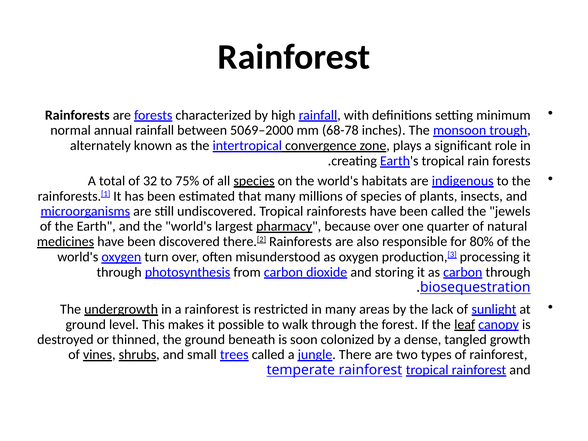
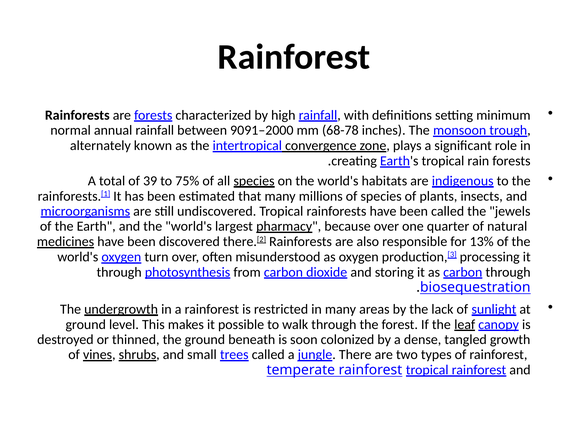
5069–2000: 5069–2000 -> 9091–2000
32: 32 -> 39
80%: 80% -> 13%
